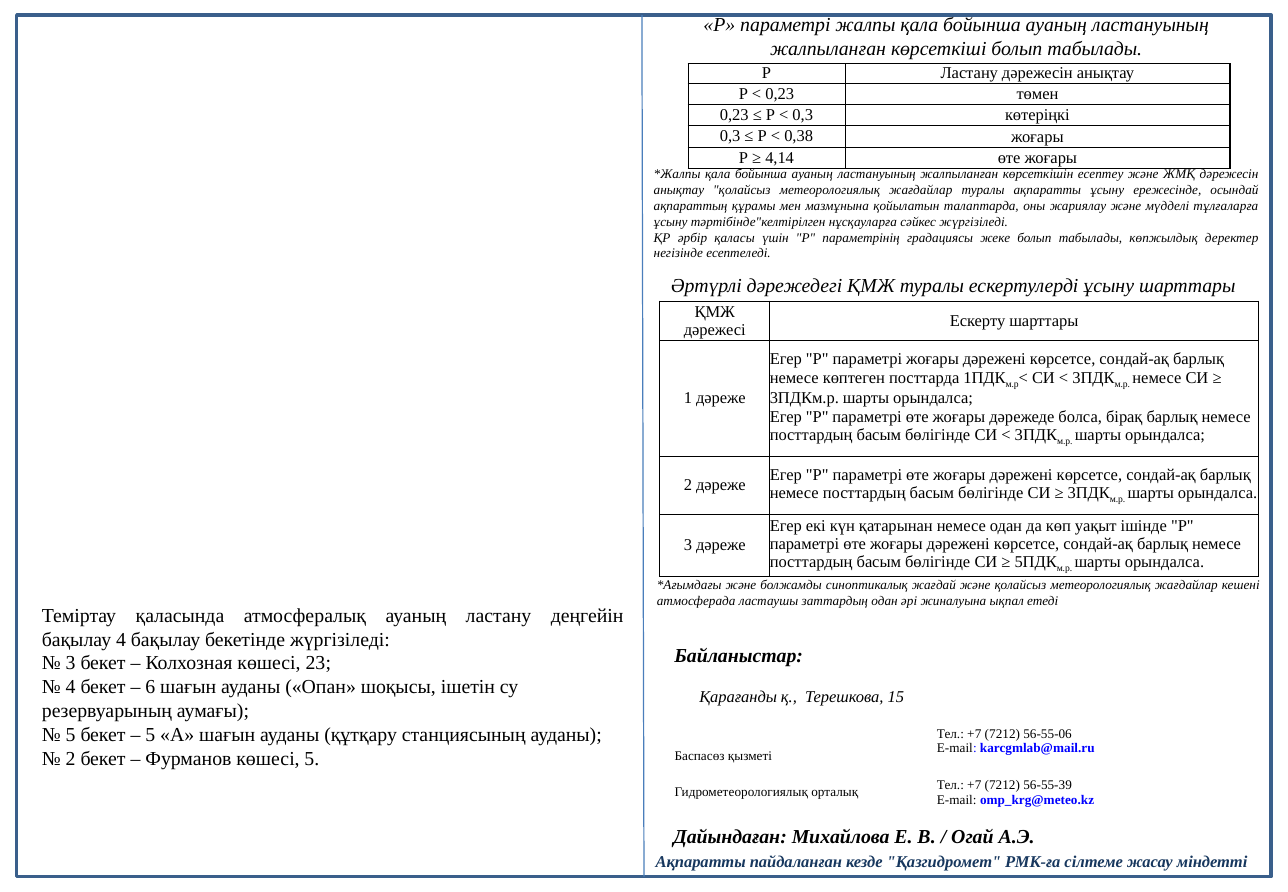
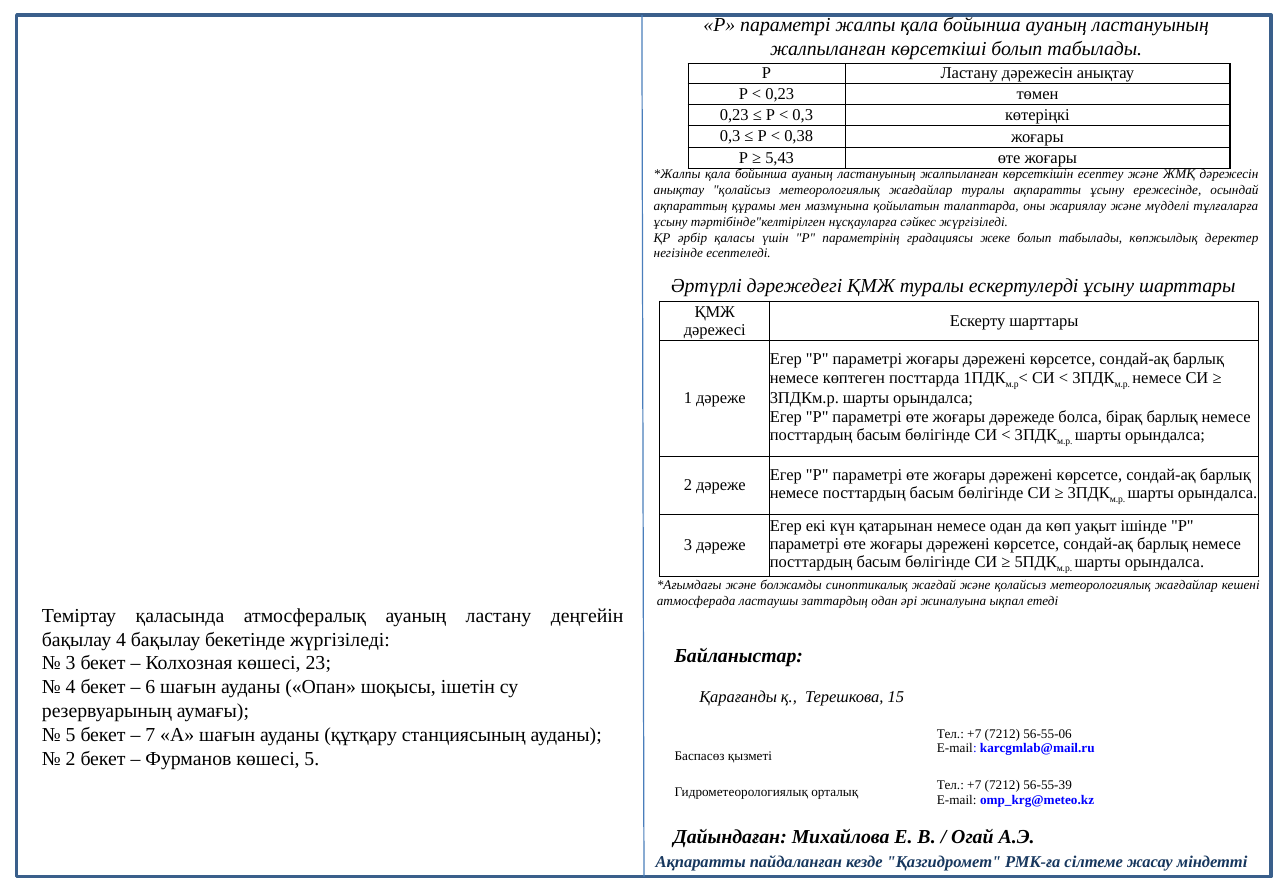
4,14: 4,14 -> 5,43
5 at (150, 734): 5 -> 7
